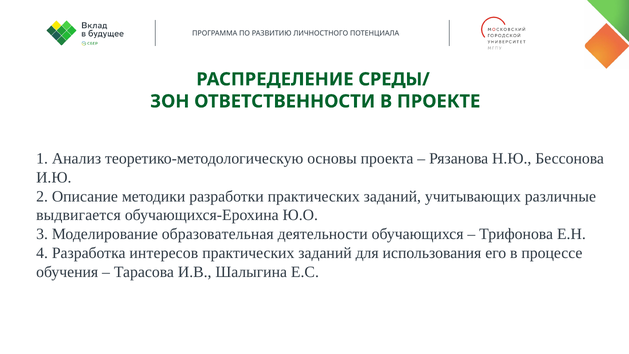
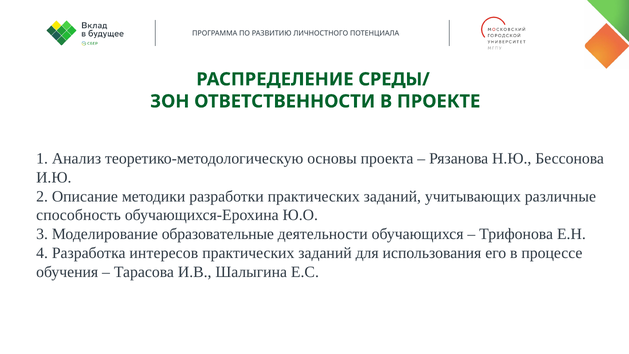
выдвигается: выдвигается -> способность
образовательная: образовательная -> образовательные
